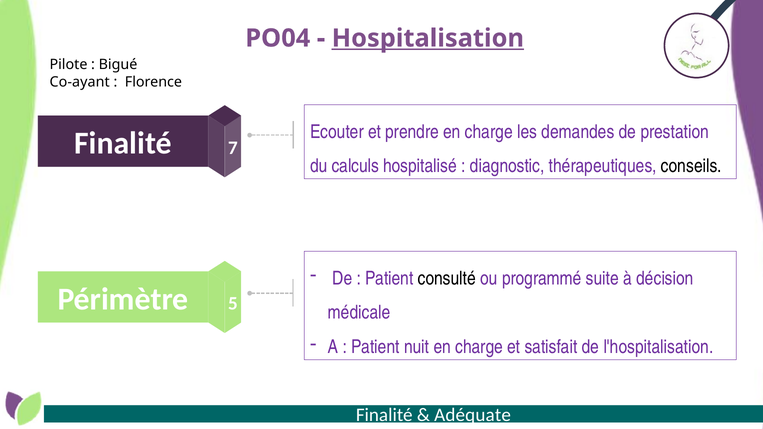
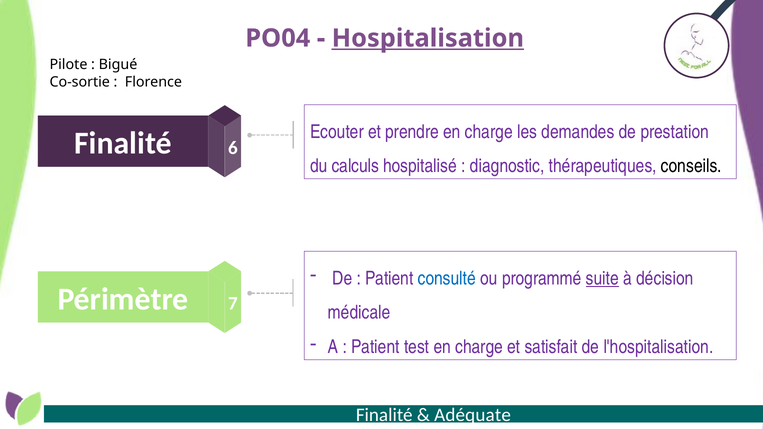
Co-ayant: Co-ayant -> Co-sortie
7: 7 -> 6
consulté colour: black -> blue
suite underline: none -> present
5: 5 -> 7
nuit: nuit -> test
